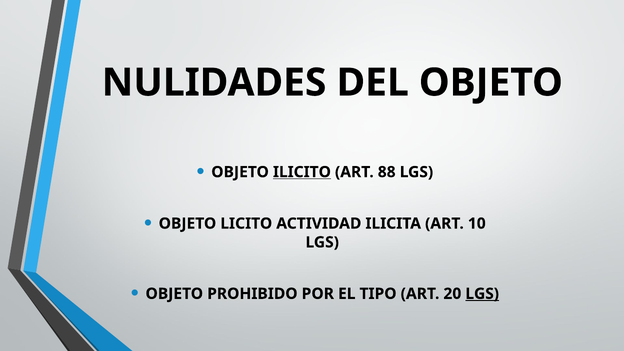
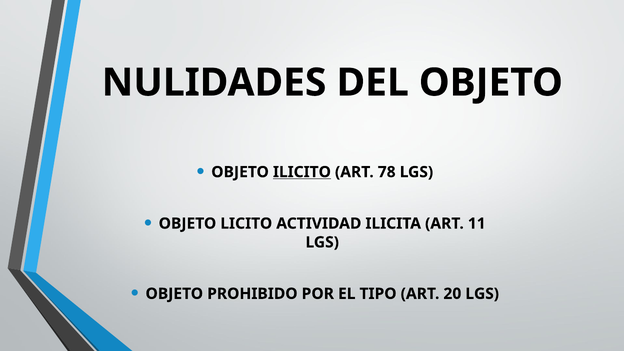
88: 88 -> 78
10: 10 -> 11
LGS at (482, 294) underline: present -> none
